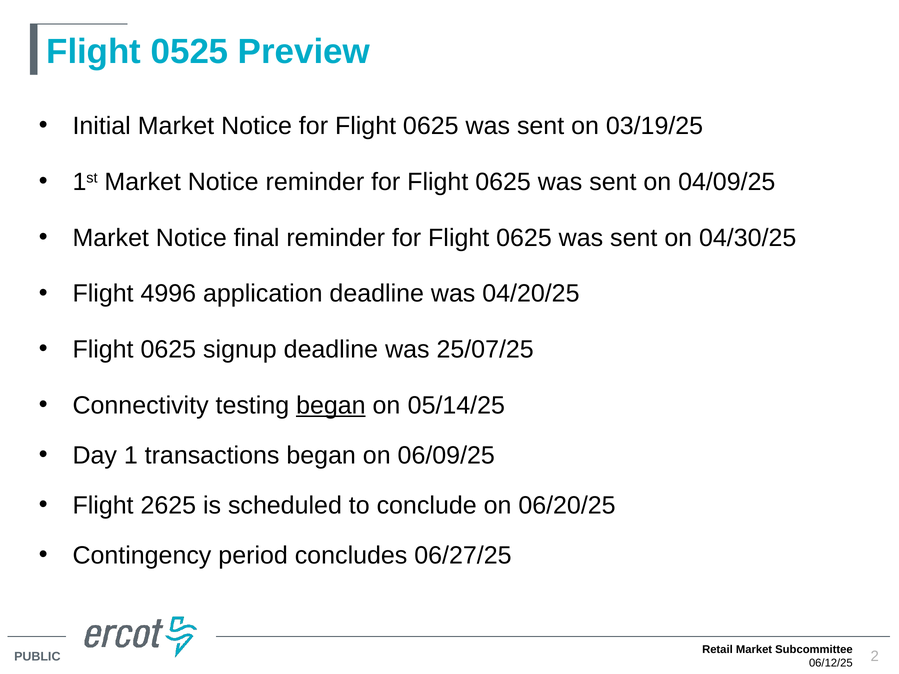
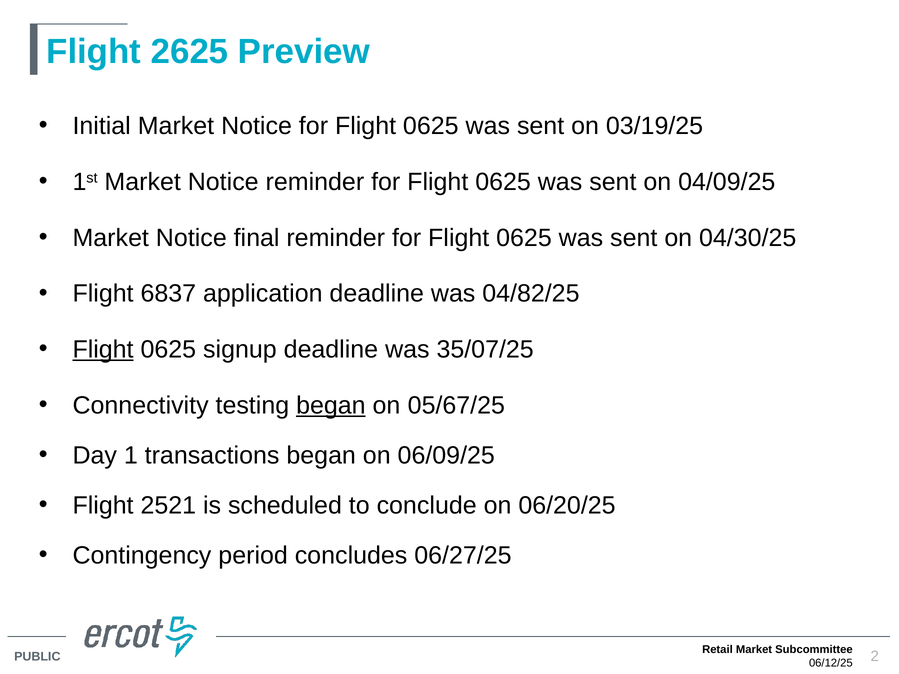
0525: 0525 -> 2625
4996: 4996 -> 6837
04/20/25: 04/20/25 -> 04/82/25
Flight at (103, 350) underline: none -> present
25/07/25: 25/07/25 -> 35/07/25
05/14/25: 05/14/25 -> 05/67/25
2625: 2625 -> 2521
